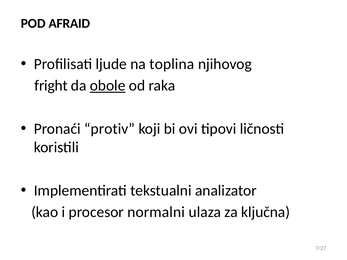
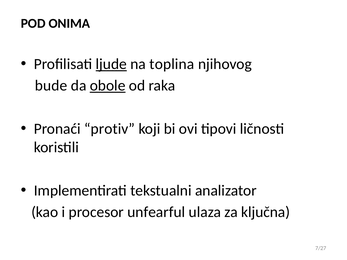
AFRAID: AFRAID -> ONIMA
ljude underline: none -> present
fright: fright -> bude
normalni: normalni -> unfearful
